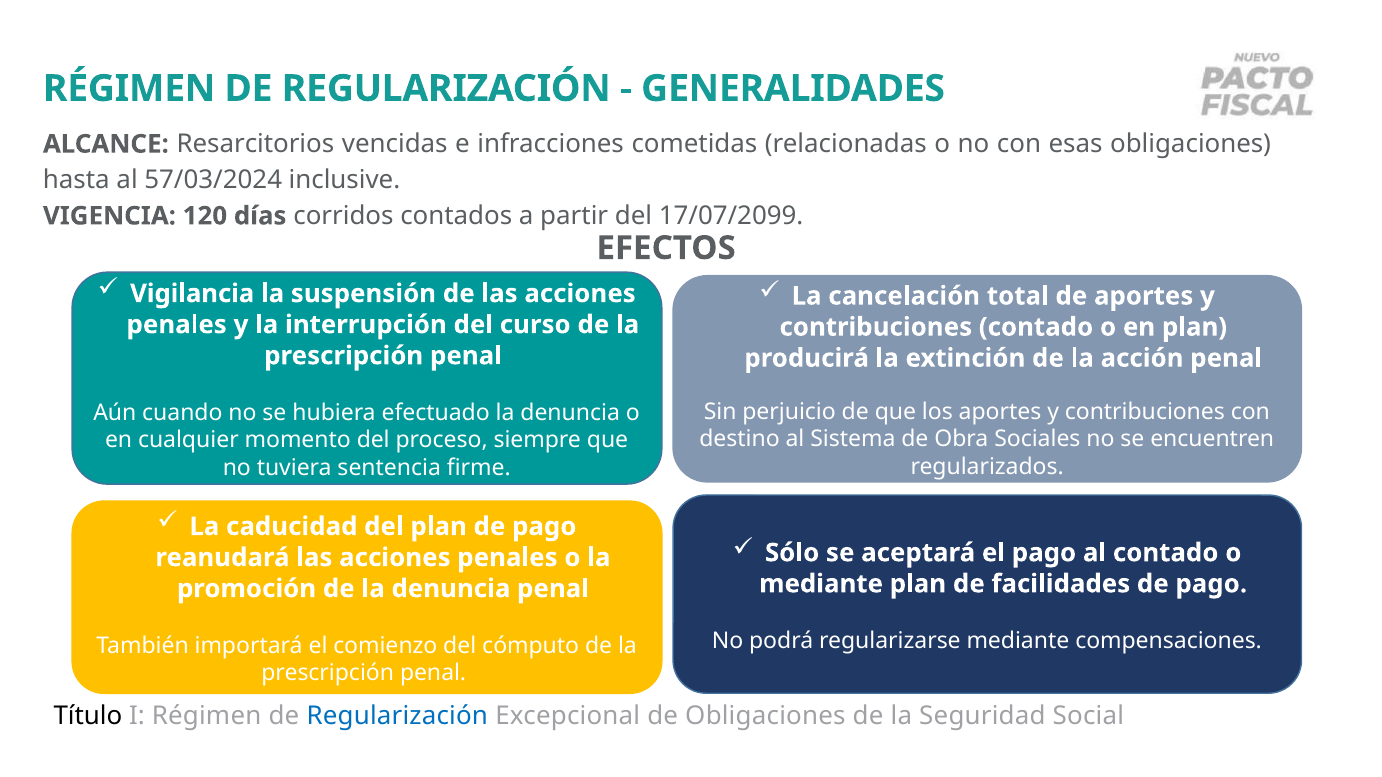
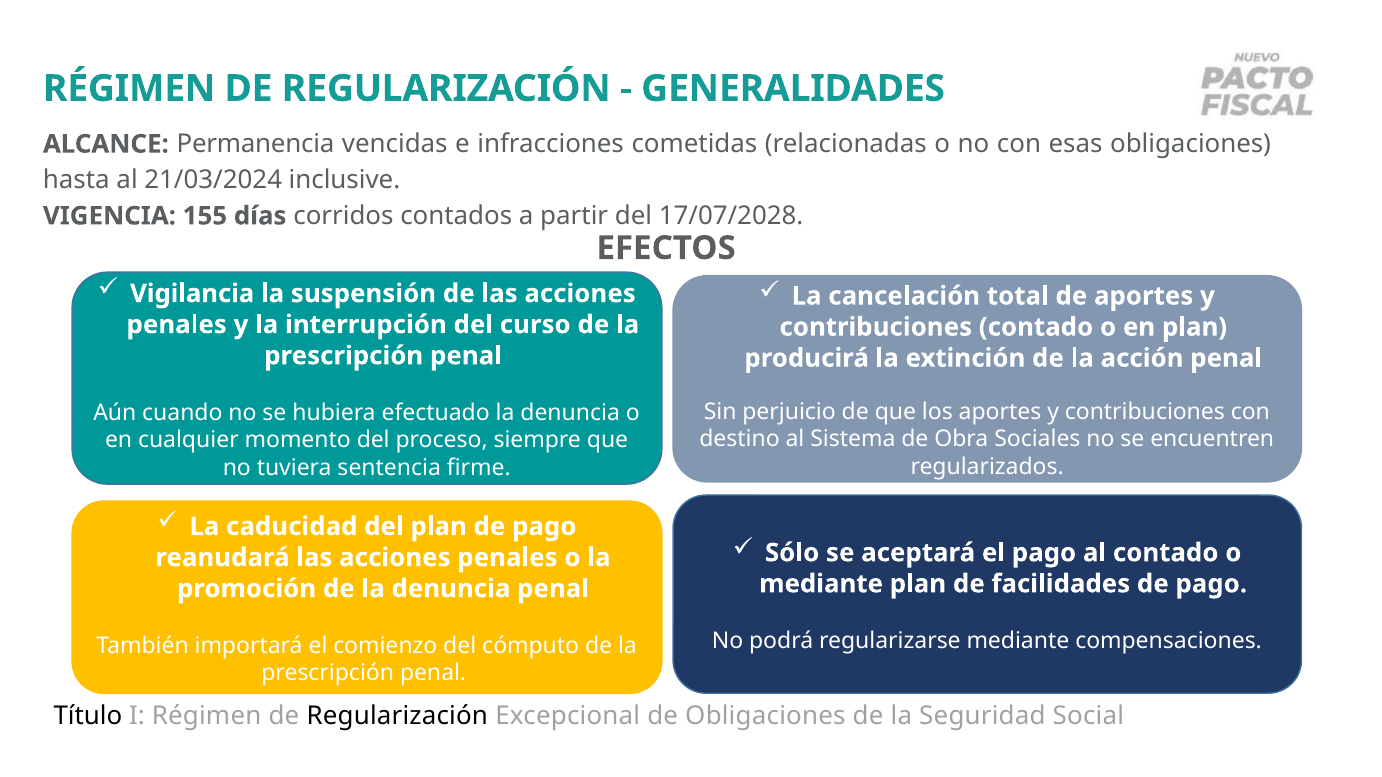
Resarcitorios: Resarcitorios -> Permanencia
57/03/2024: 57/03/2024 -> 21/03/2024
120: 120 -> 155
17/07/2099: 17/07/2099 -> 17/07/2028
Regularización at (397, 717) colour: blue -> black
